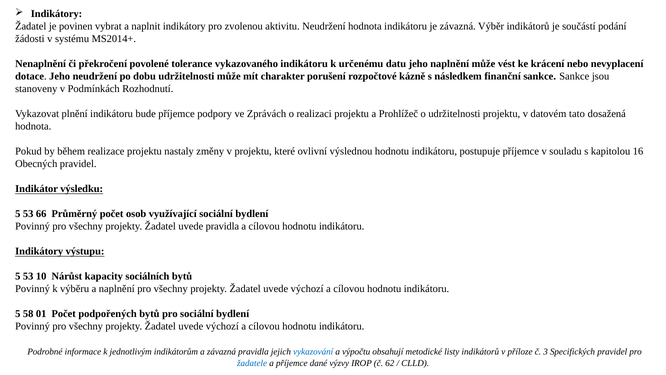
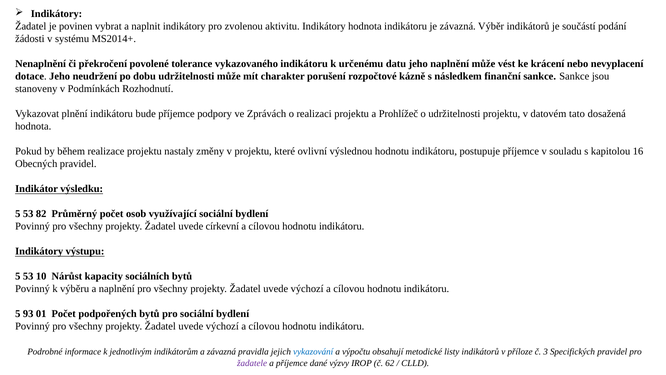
aktivitu Neudržení: Neudržení -> Indikátory
66: 66 -> 82
uvede pravidla: pravidla -> církevní
58: 58 -> 93
žadatele colour: blue -> purple
